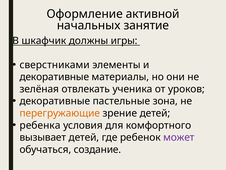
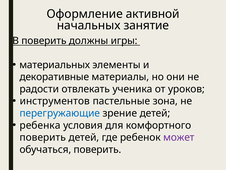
В шкафчик: шкафчик -> поверить
сверстниками: сверстниками -> материальных
зелёная: зелёная -> радости
декоративные at (55, 101): декоративные -> инструментов
перегружающие colour: orange -> blue
вызывает at (43, 137): вызывает -> поверить
обучаться создание: создание -> поверить
